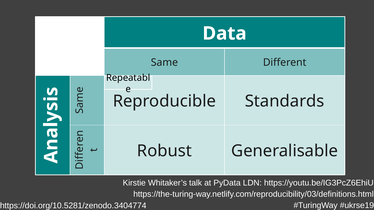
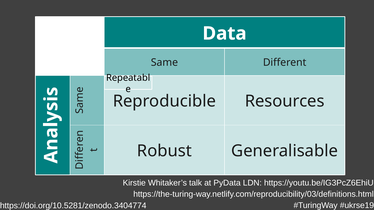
Standards: Standards -> Resources
